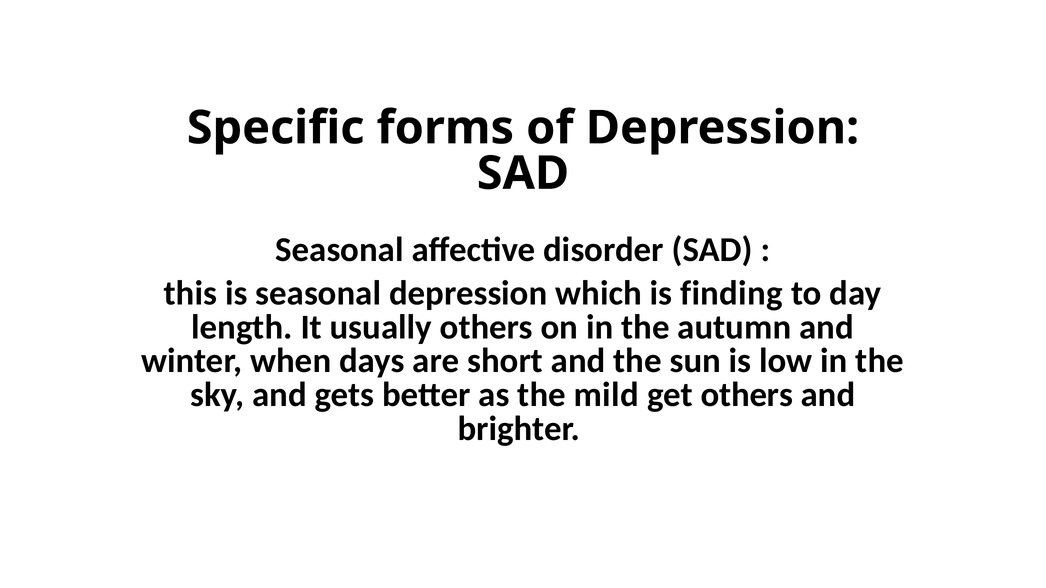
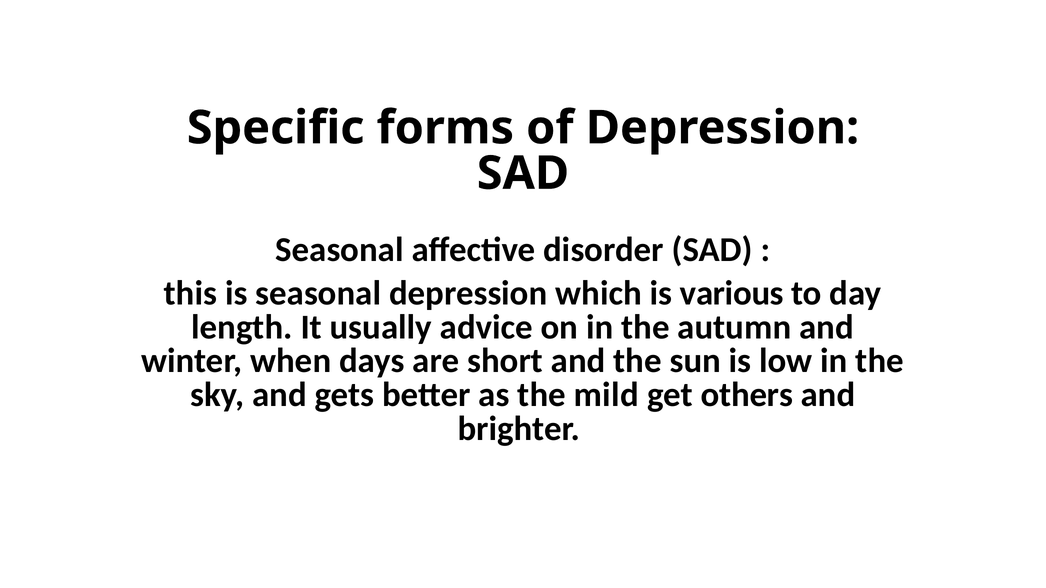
finding: finding -> various
usually others: others -> advice
